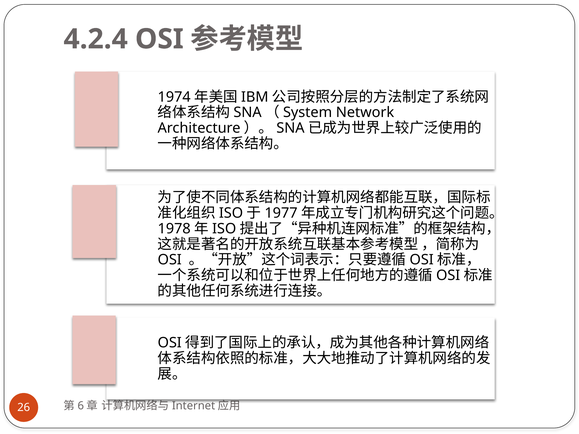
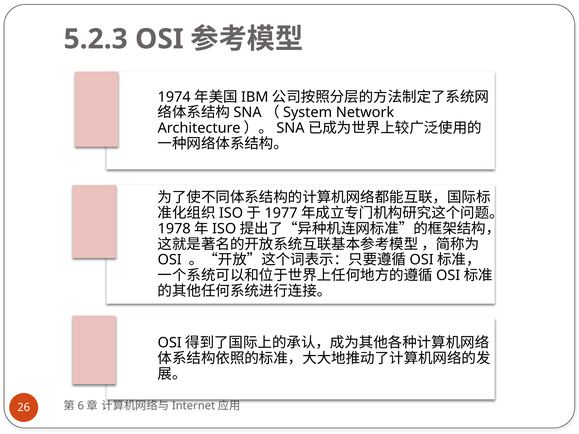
4.2.4: 4.2.4 -> 5.2.3
